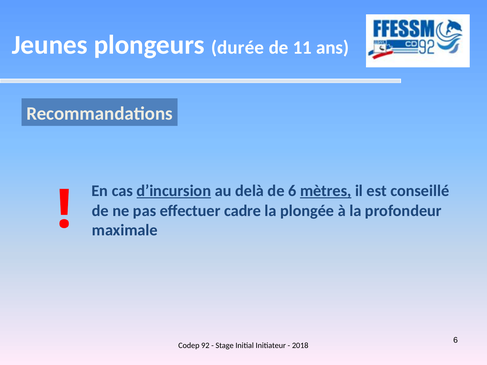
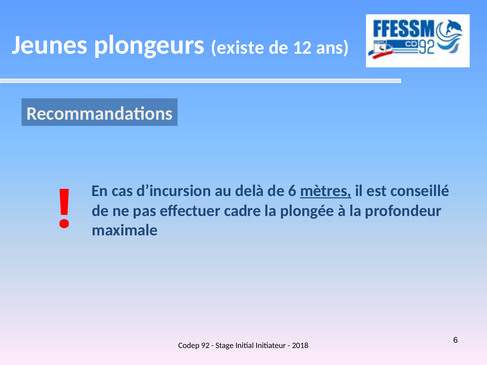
durée: durée -> existe
11: 11 -> 12
d’incursion underline: present -> none
